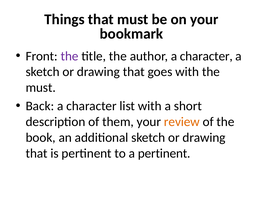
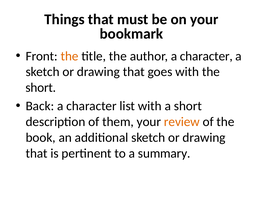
the at (70, 56) colour: purple -> orange
must at (41, 88): must -> short
a pertinent: pertinent -> summary
